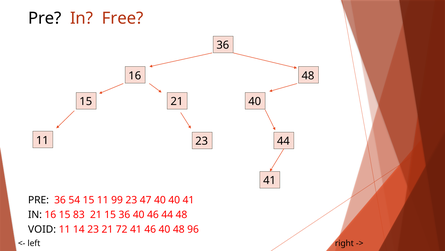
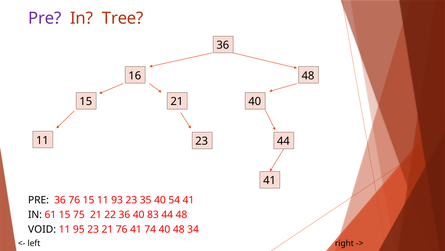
Pre at (45, 18) colour: black -> purple
Free: Free -> Tree
36 54: 54 -> 76
99: 99 -> 93
47: 47 -> 35
40 40: 40 -> 54
IN 16: 16 -> 61
83: 83 -> 75
15 at (110, 214): 15 -> 22
40 46: 46 -> 83
14: 14 -> 95
21 72: 72 -> 76
41 46: 46 -> 74
96: 96 -> 34
